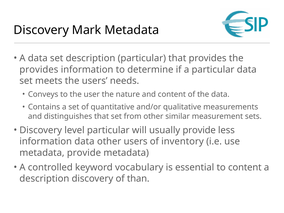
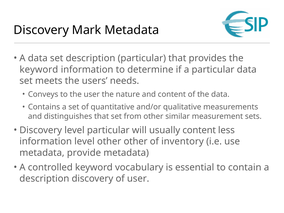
provides at (39, 69): provides -> keyword
usually provide: provide -> content
information data: data -> level
other users: users -> other
to content: content -> contain
of than: than -> user
